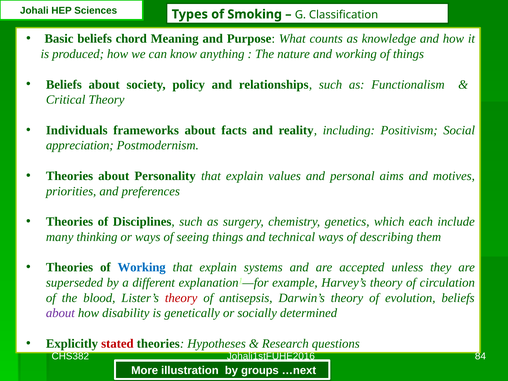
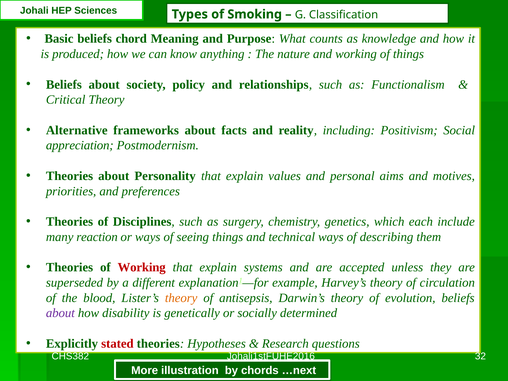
Individuals: Individuals -> Alternative
thinking: thinking -> reaction
Working at (142, 267) colour: blue -> red
theory at (181, 298) colour: red -> orange
84: 84 -> 32
groups: groups -> chords
